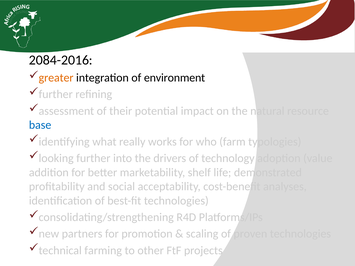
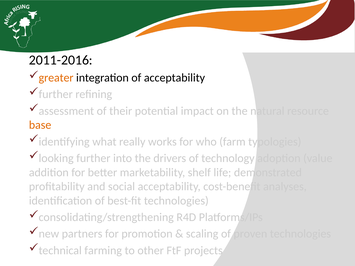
2084-2016: 2084-2016 -> 2011-2016
of environment: environment -> acceptability
base colour: blue -> orange
